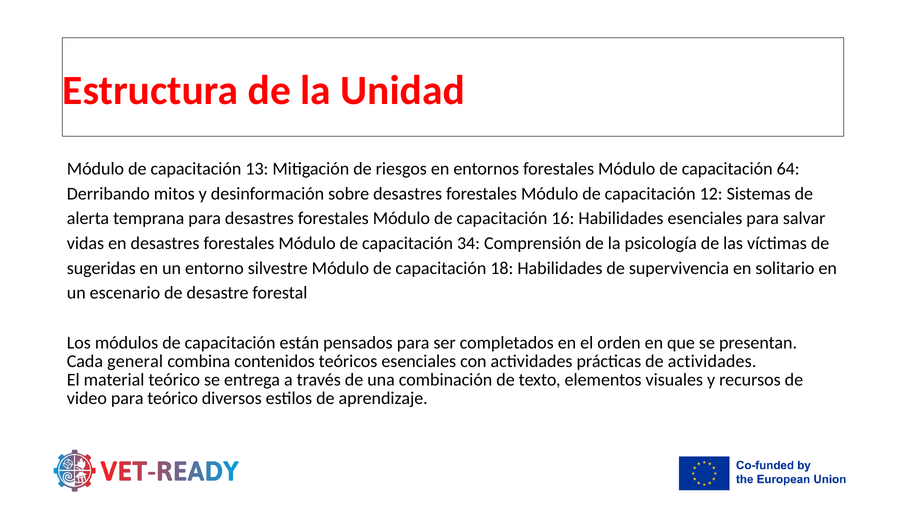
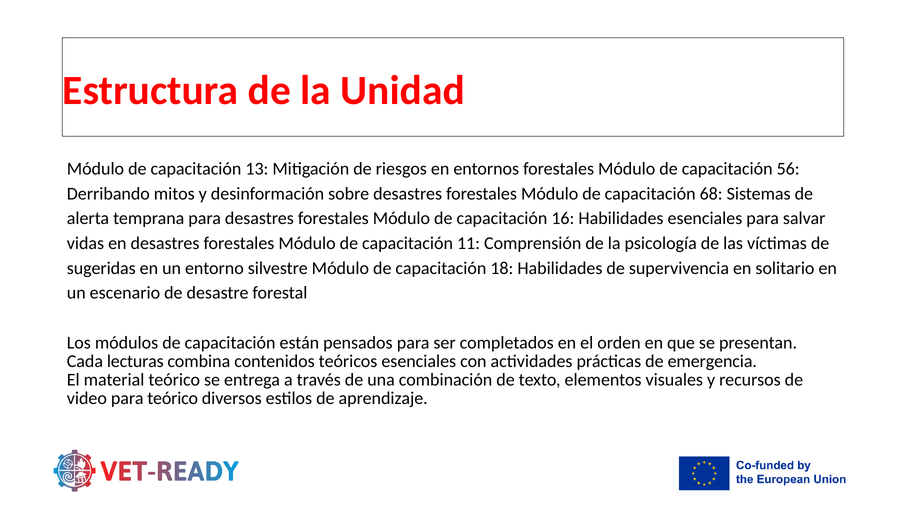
64: 64 -> 56
12: 12 -> 68
34: 34 -> 11
general: general -> lecturas
de actividades: actividades -> emergencia
